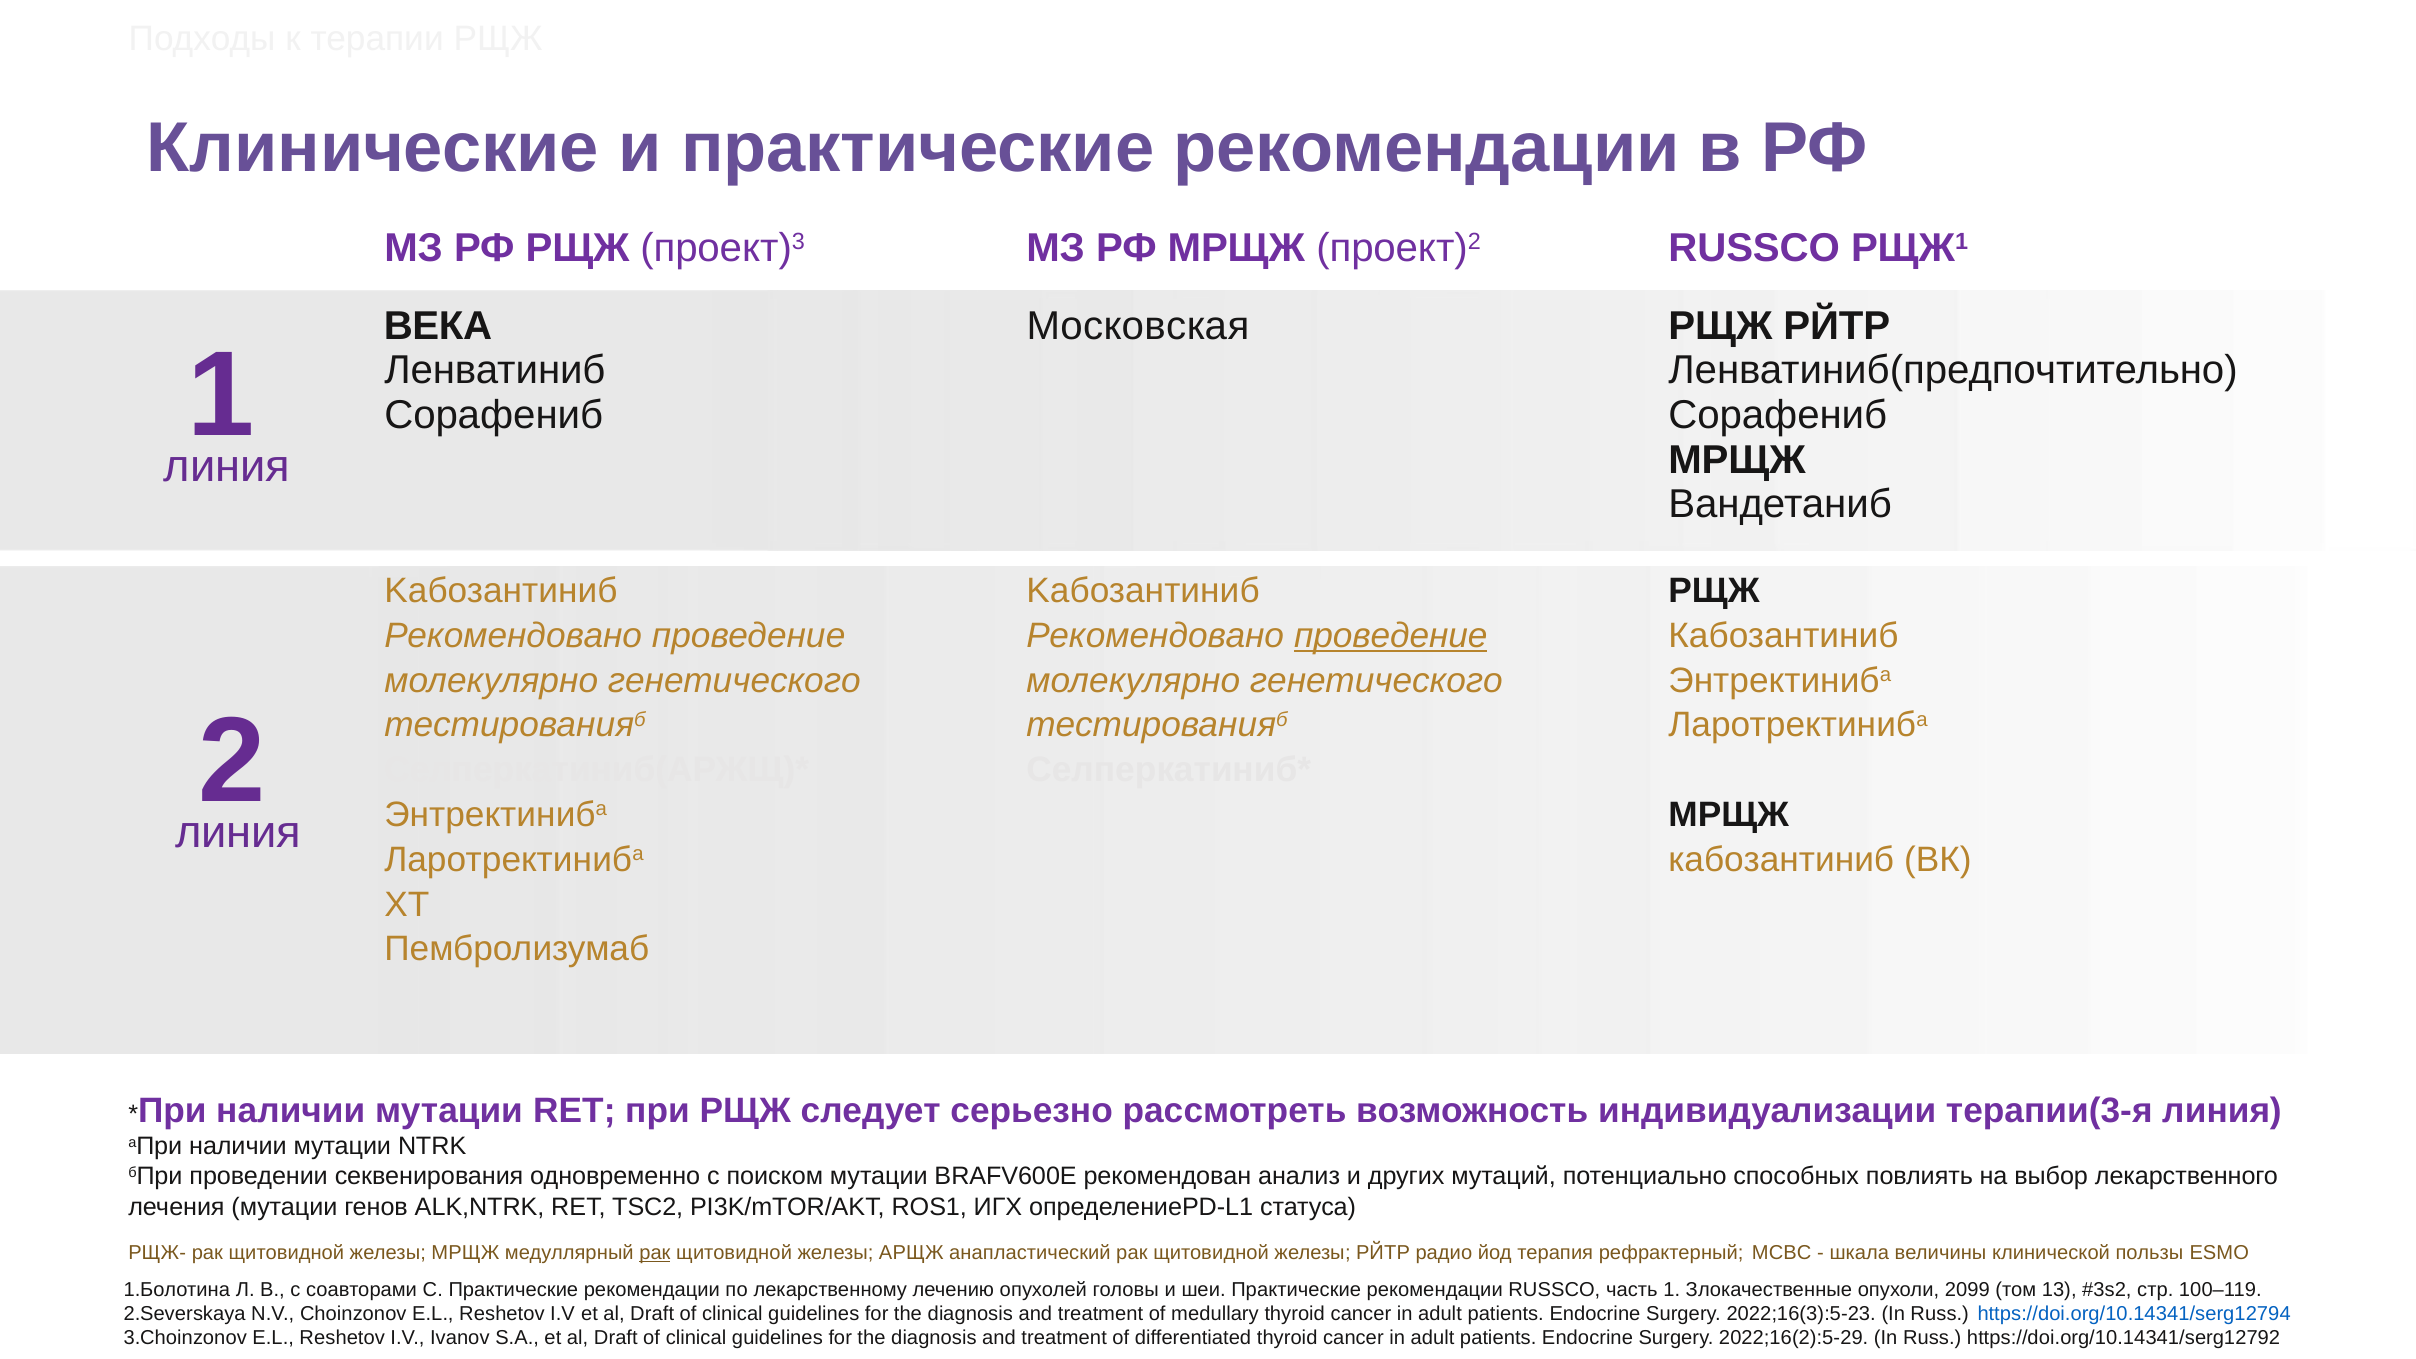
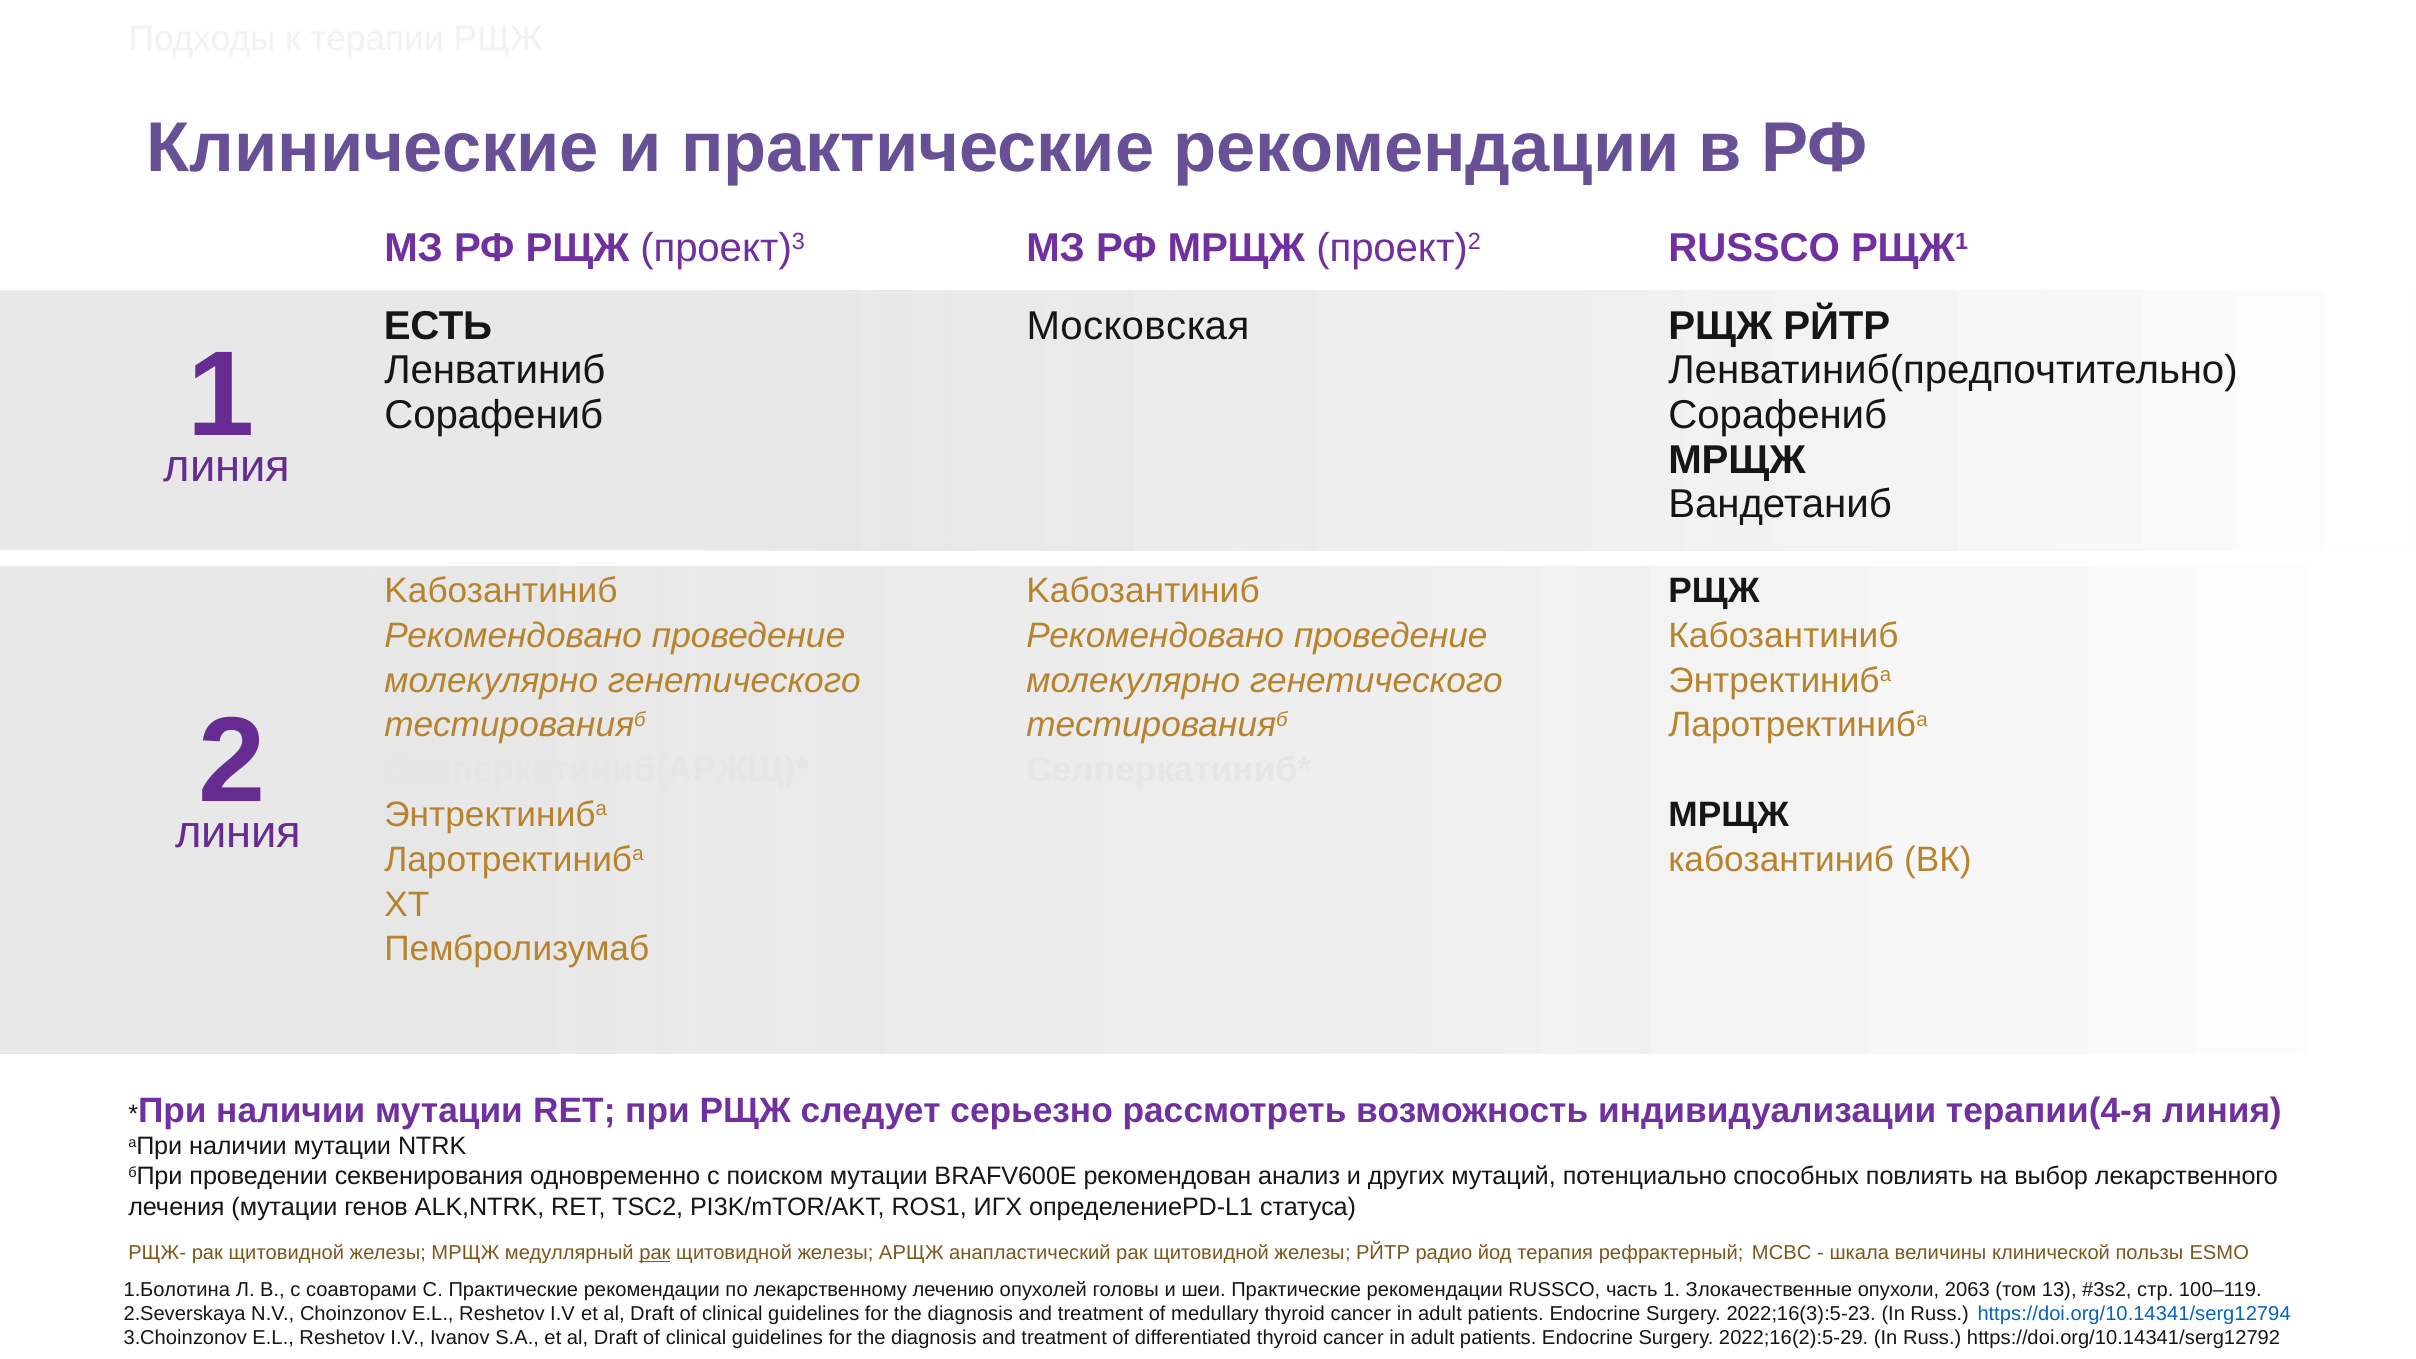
ВЕКА: ВЕКА -> ЕСТЬ
проведение at (1391, 636) underline: present -> none
терапии(3-я: терапии(3-я -> терапии(4-я
2099: 2099 -> 2063
